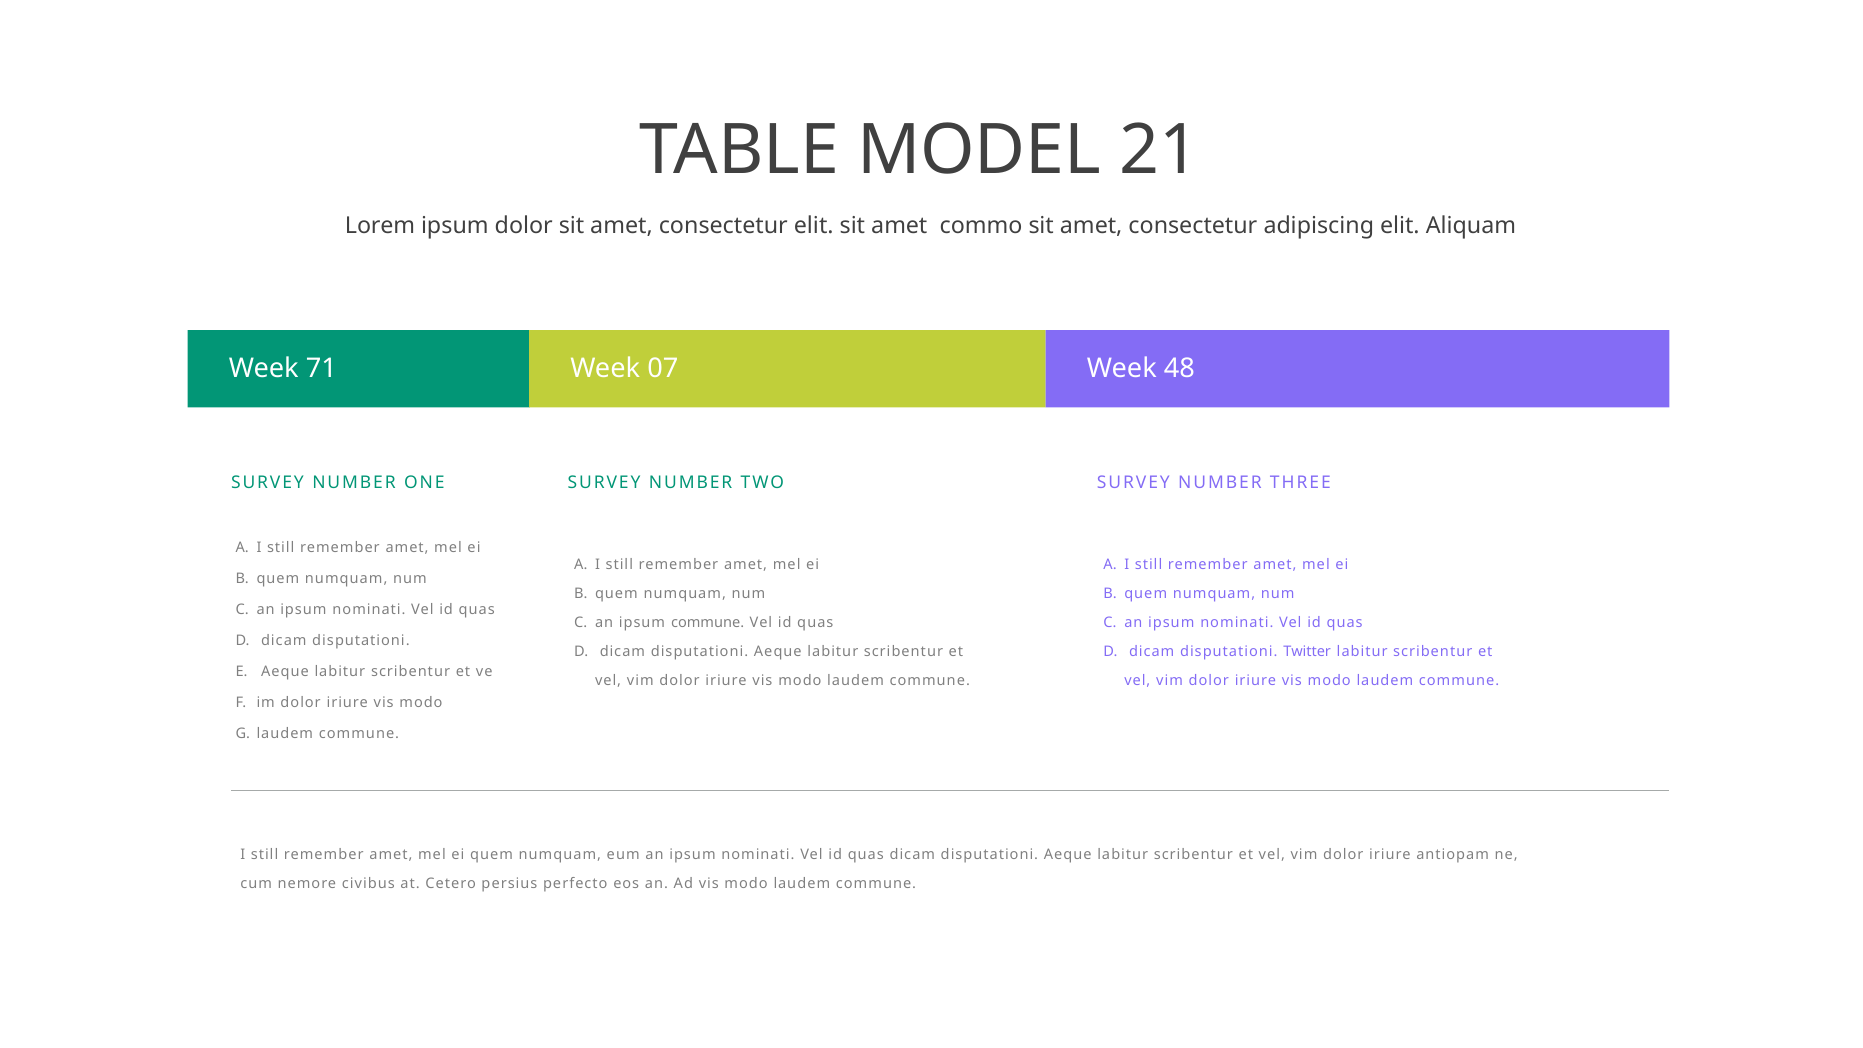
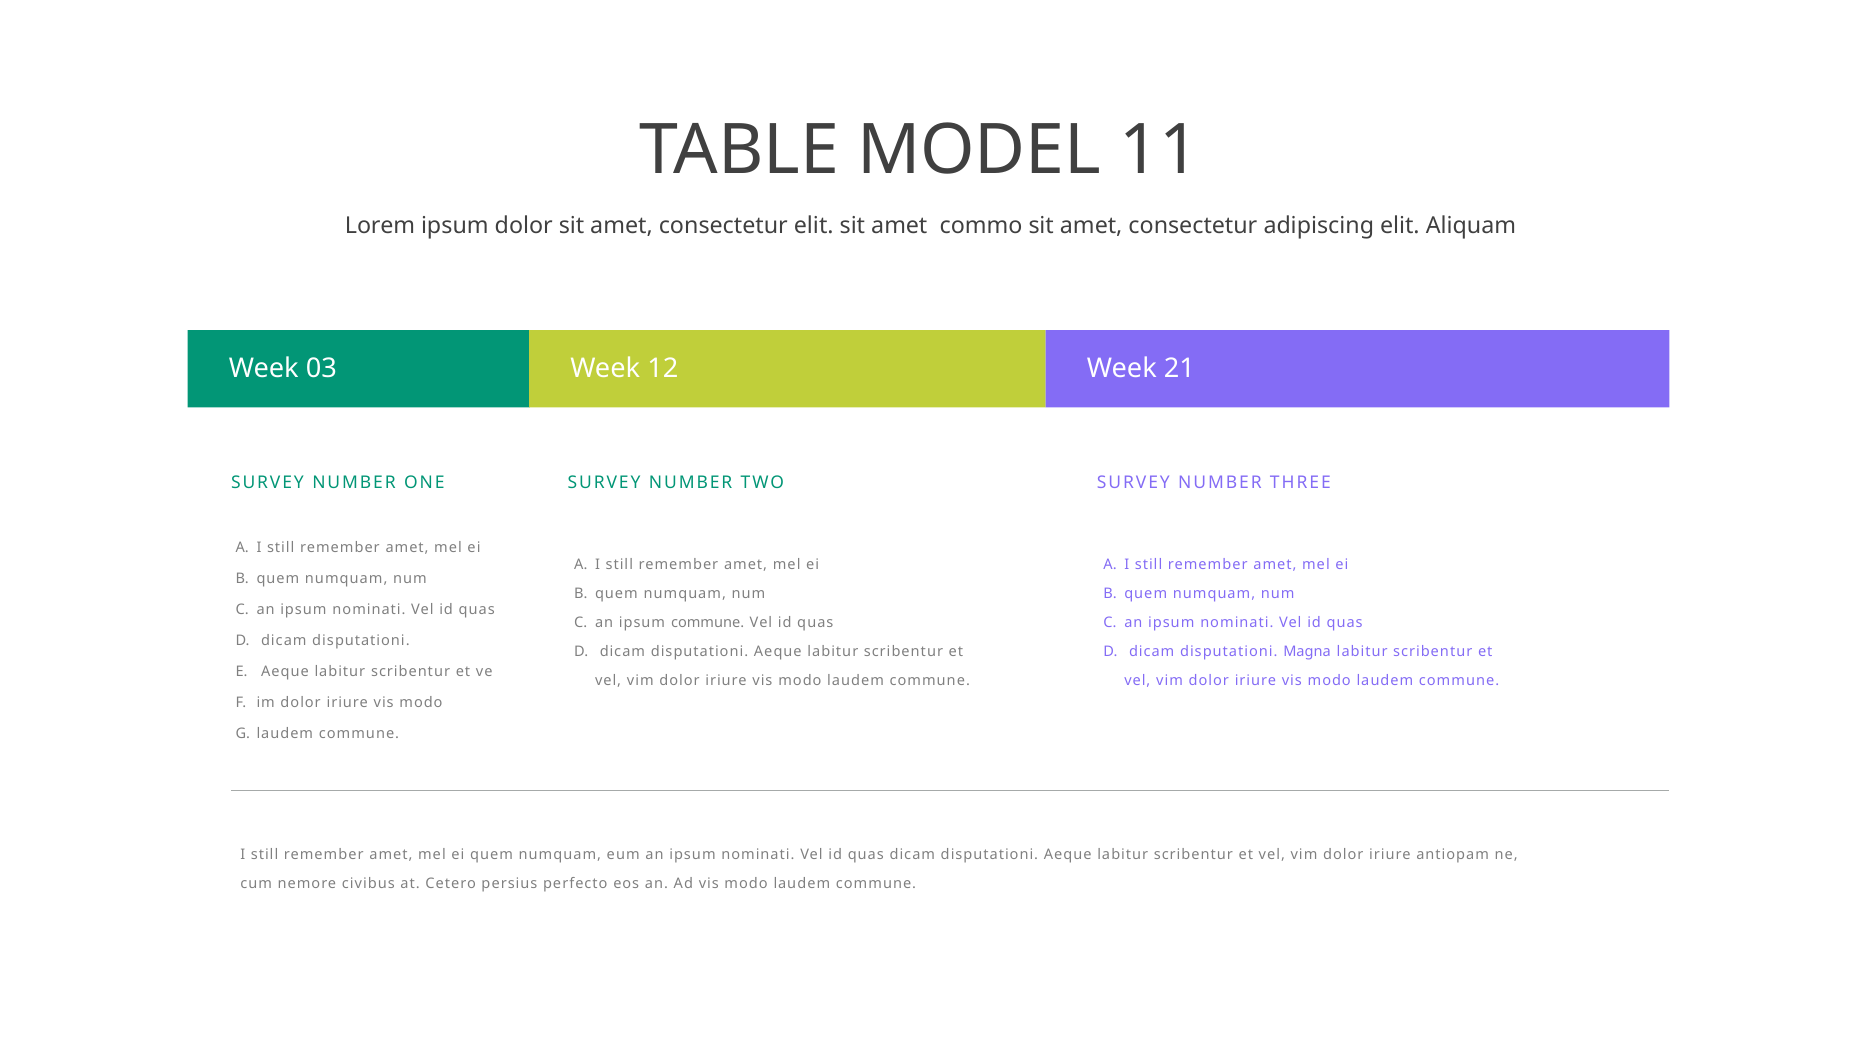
21: 21 -> 11
71: 71 -> 03
07: 07 -> 12
48: 48 -> 21
Twitter: Twitter -> Magna
